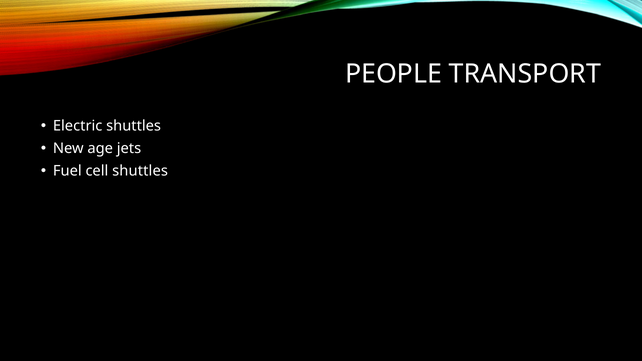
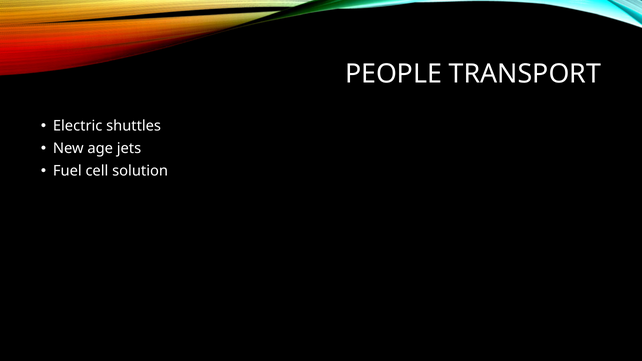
cell shuttles: shuttles -> solution
